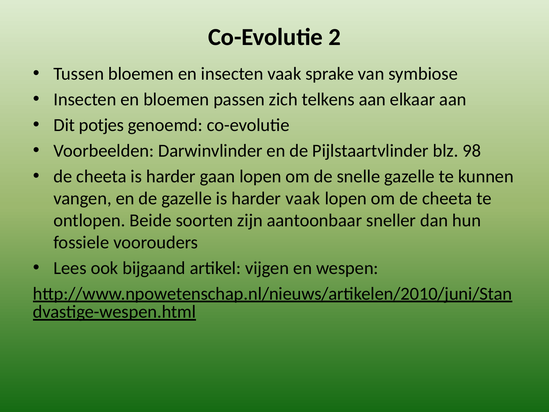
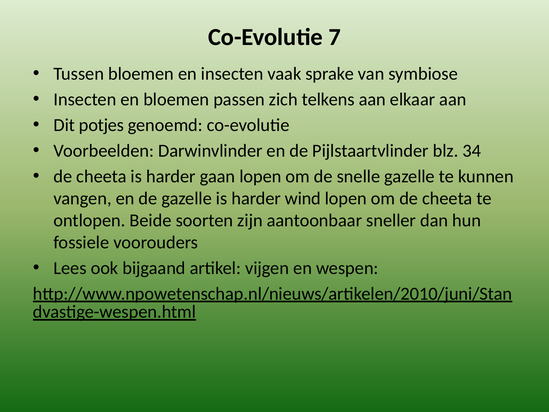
2: 2 -> 7
98: 98 -> 34
harder vaak: vaak -> wind
